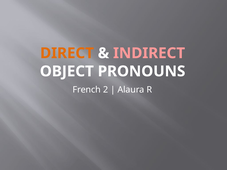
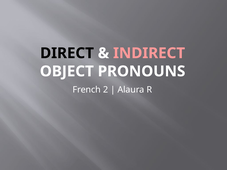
DIRECT colour: orange -> black
